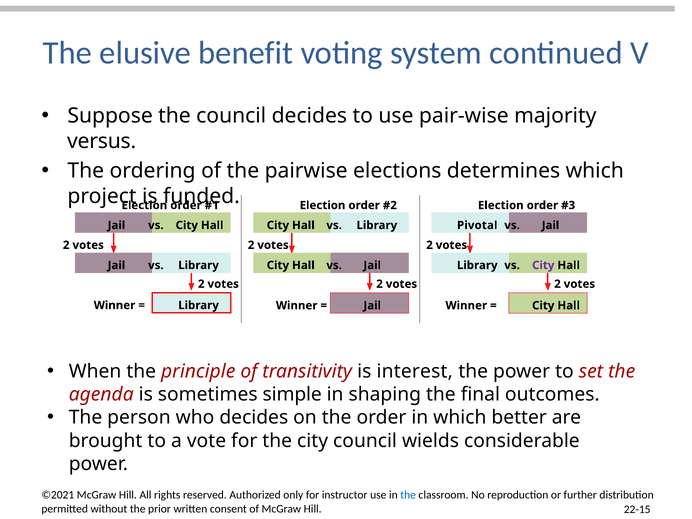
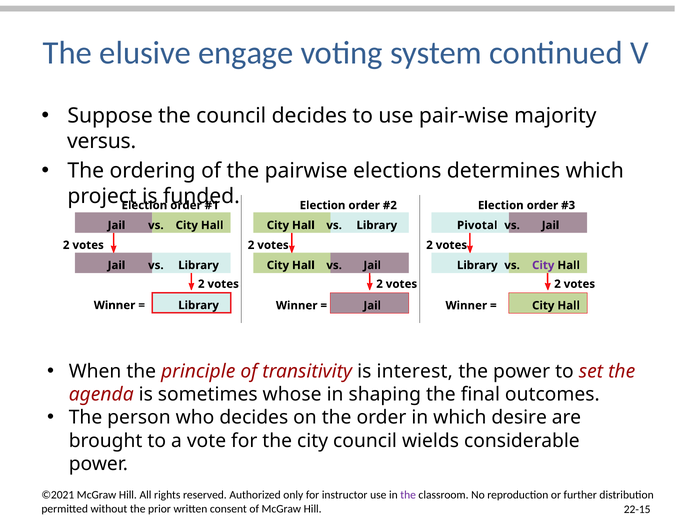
benefit: benefit -> engage
simple: simple -> whose
better: better -> desire
the at (408, 495) colour: blue -> purple
